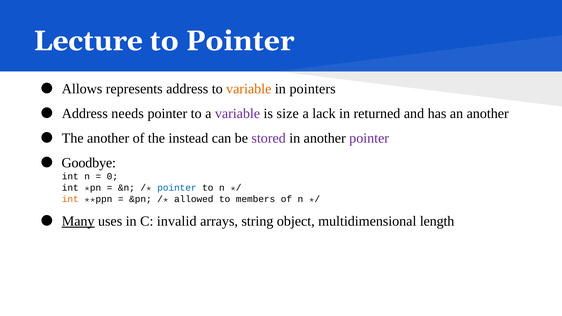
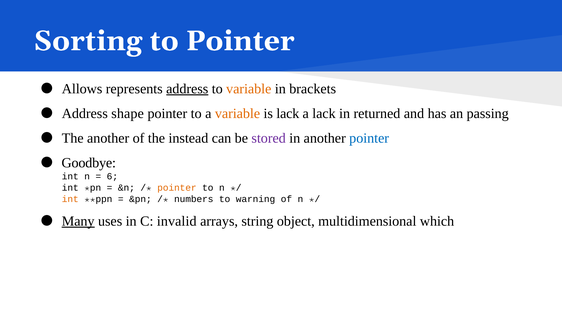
Lecture: Lecture -> Sorting
address at (187, 89) underline: none -> present
pointers: pointers -> brackets
needs: needs -> shape
variable at (238, 113) colour: purple -> orange
is size: size -> lack
an another: another -> passing
pointer at (369, 138) colour: purple -> blue
0: 0 -> 6
pointer at (177, 188) colour: blue -> orange
allowed: allowed -> numbers
members: members -> warning
length: length -> which
